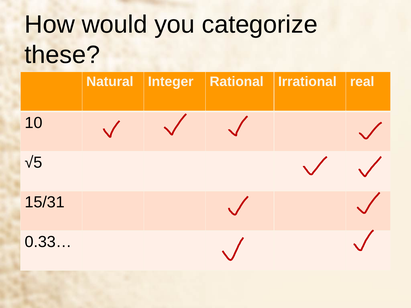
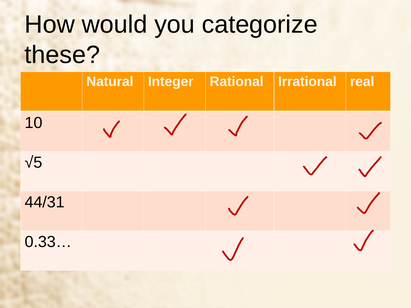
15/31: 15/31 -> 44/31
